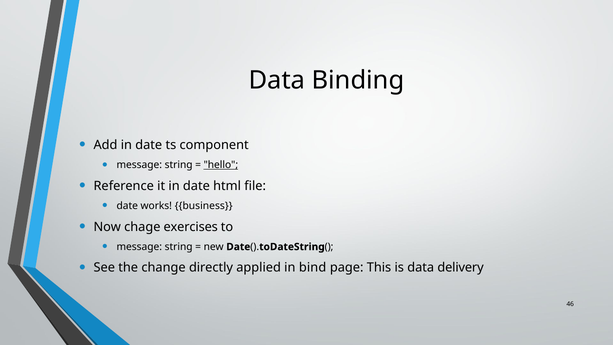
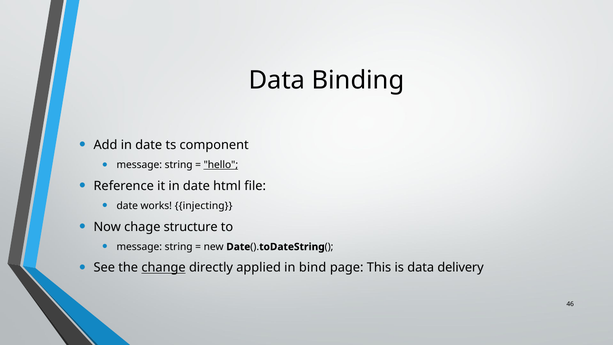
business: business -> injecting
exercises: exercises -> structure
change underline: none -> present
